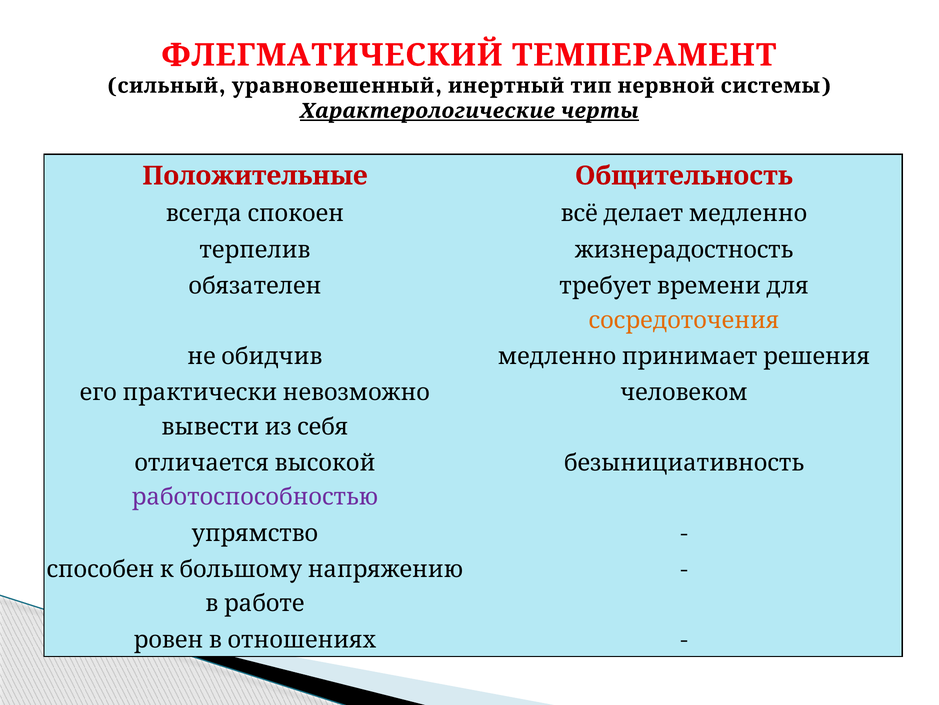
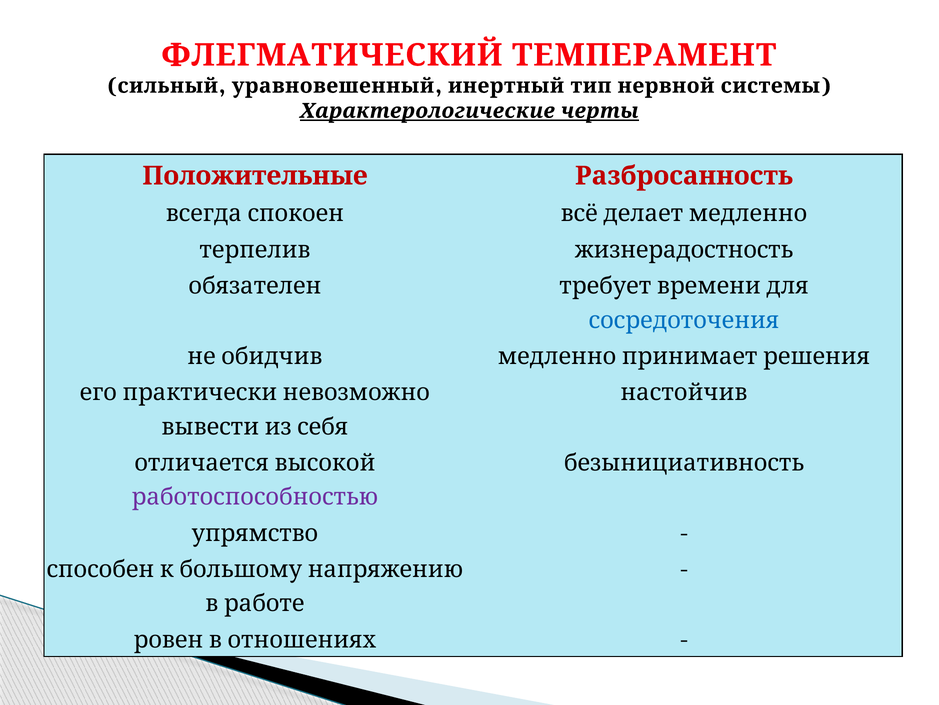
Общительность: Общительность -> Разбросанность
сосредоточения colour: orange -> blue
человеком: человеком -> настойчив
